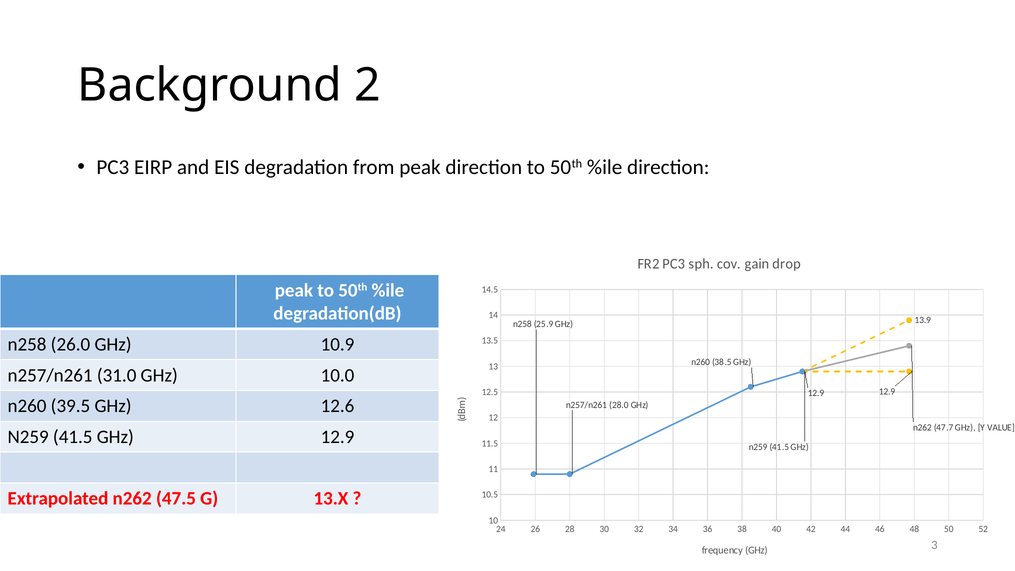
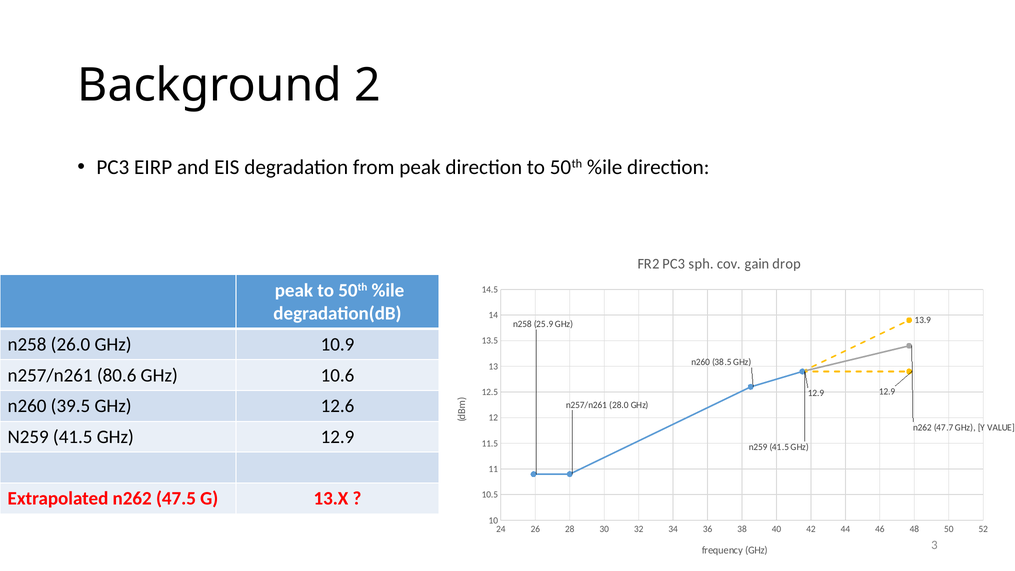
31.0: 31.0 -> 80.6
10.0: 10.0 -> 10.6
